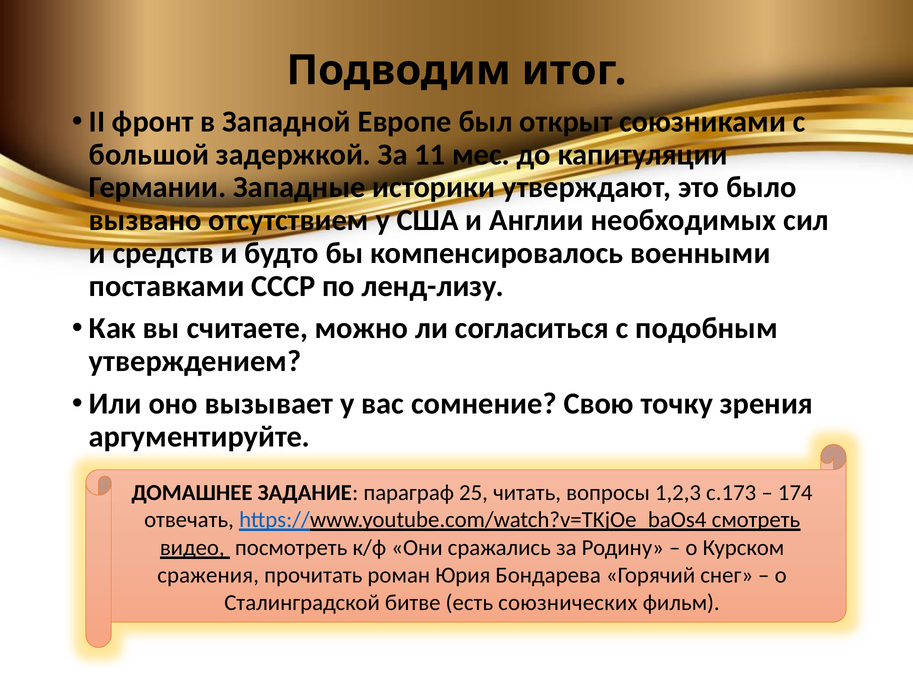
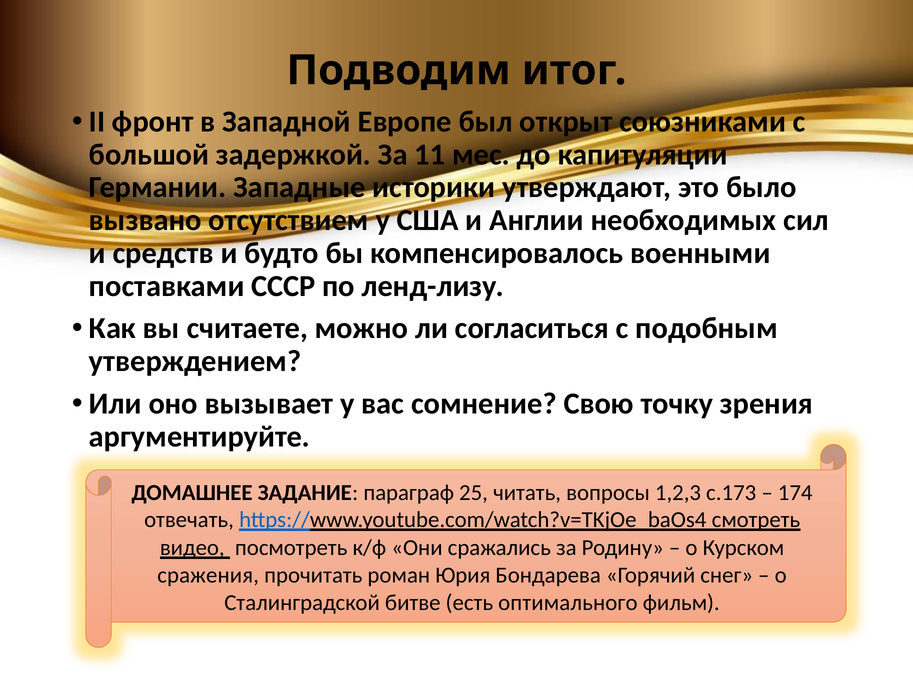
союзнических: союзнических -> оптимального
